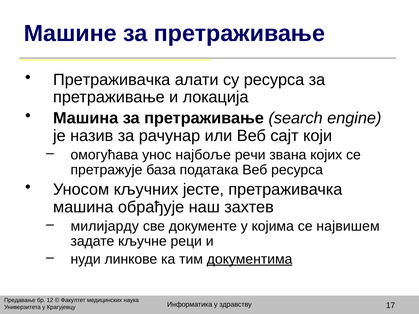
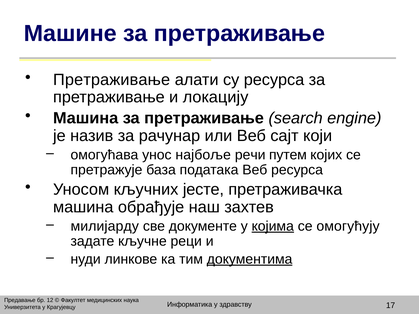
Претраживачка at (112, 80): Претраживачка -> Претраживање
локација: локација -> локацију
звана: звана -> путем
којима underline: none -> present
највишем: највишем -> омогућују
